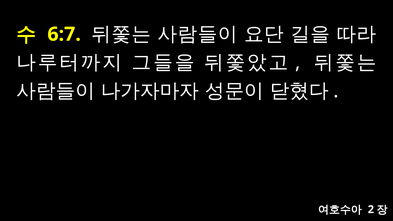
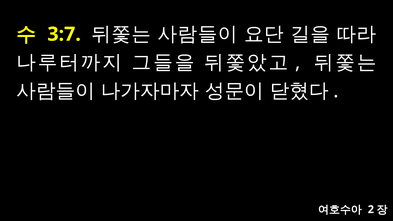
6:7: 6:7 -> 3:7
